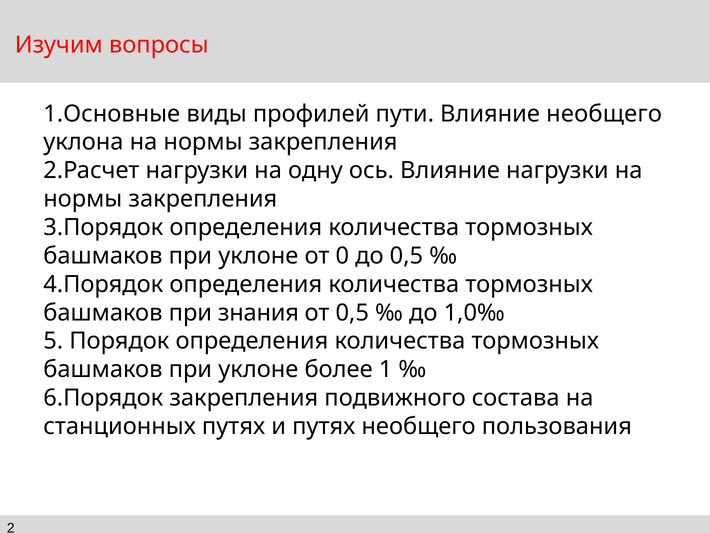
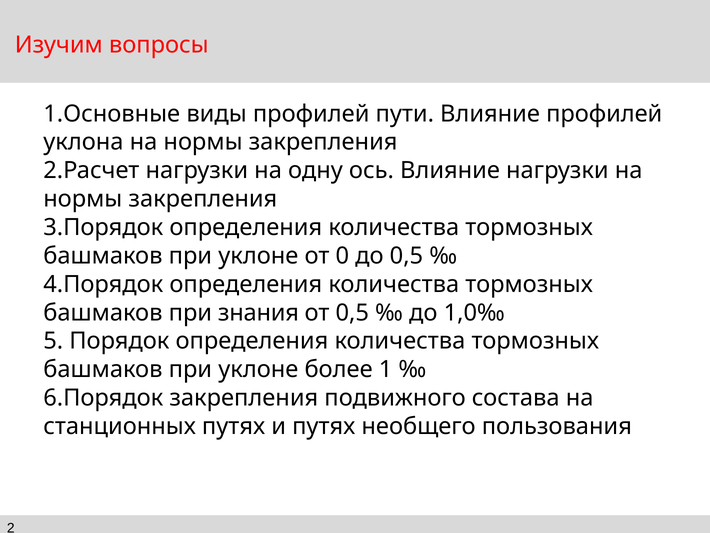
Влияние необщего: необщего -> профилей
